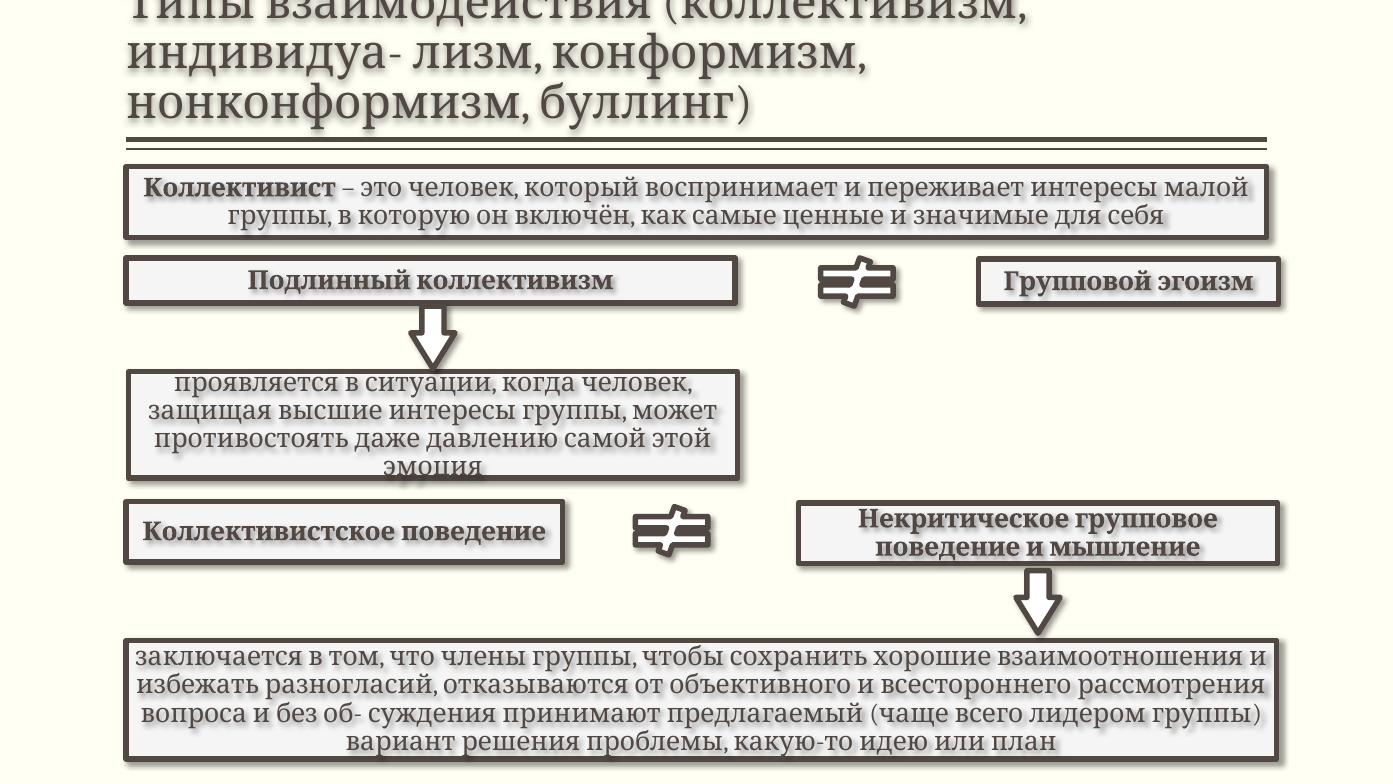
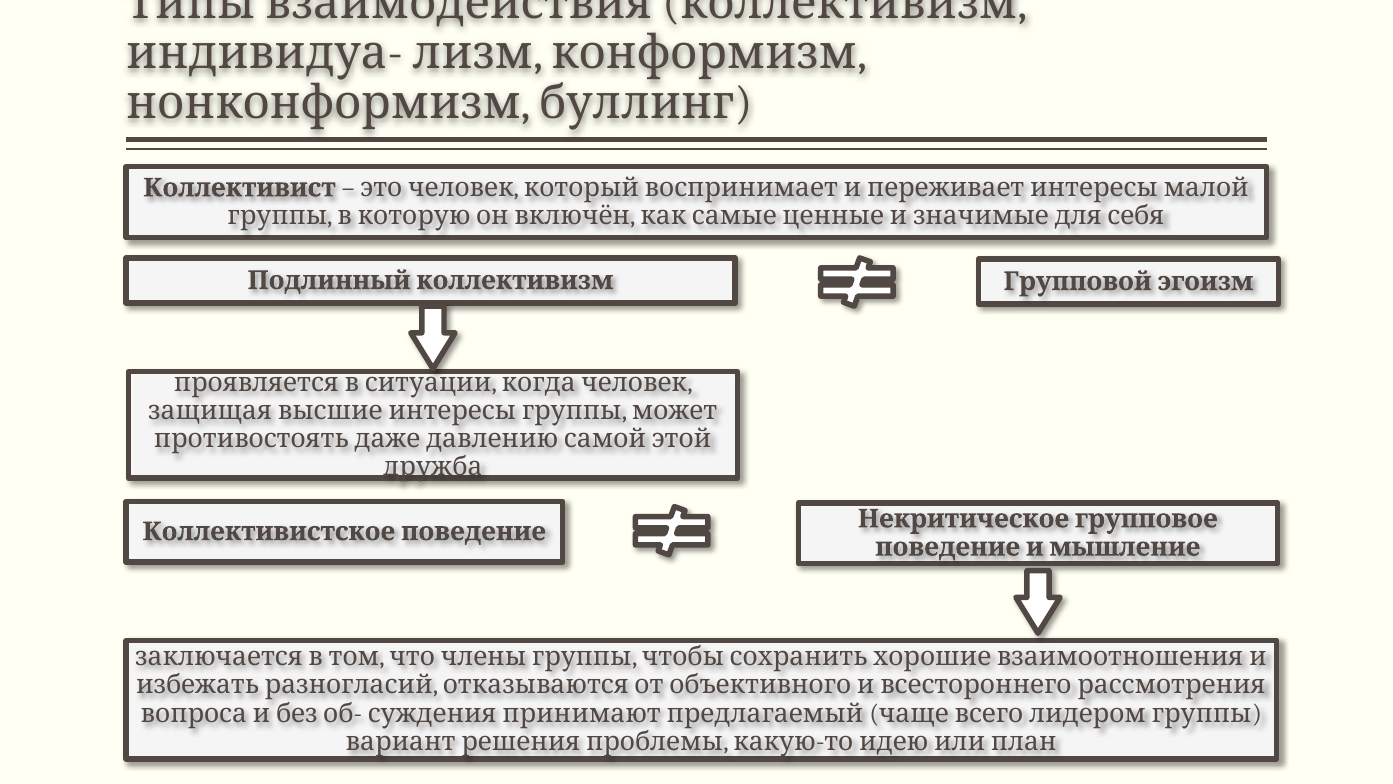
эмоция: эмоция -> дружба
